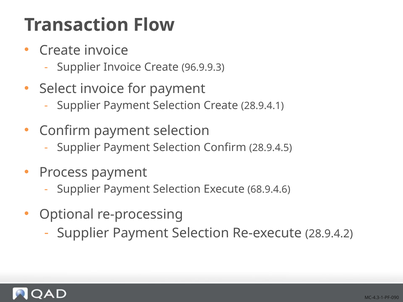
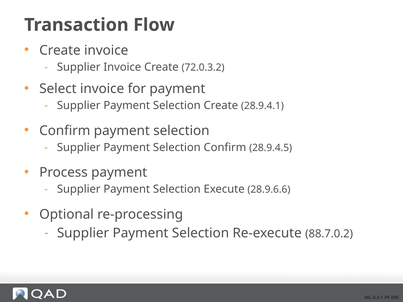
96.9.9.3: 96.9.9.3 -> 72.0.3.2
68.9.4.6: 68.9.4.6 -> 28.9.6.6
28.9.4.2: 28.9.4.2 -> 88.7.0.2
